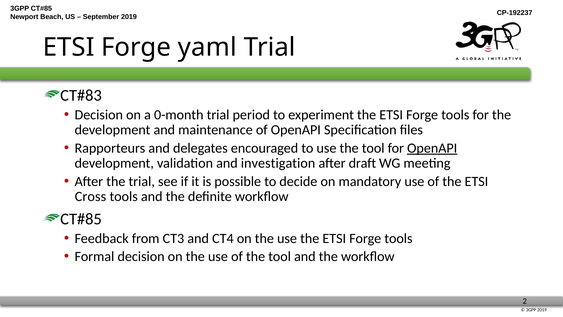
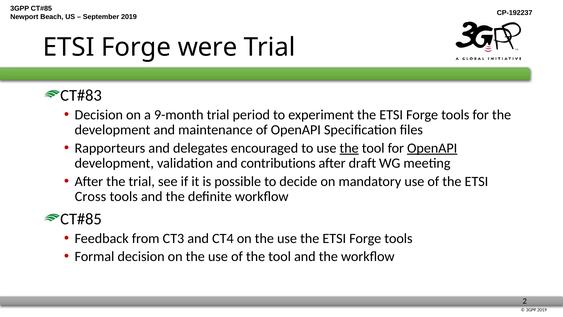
yaml: yaml -> were
0-month: 0-month -> 9-month
the at (349, 148) underline: none -> present
investigation: investigation -> contributions
